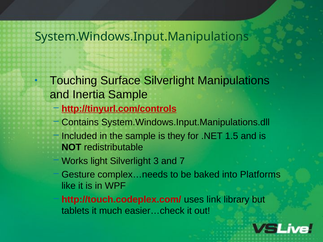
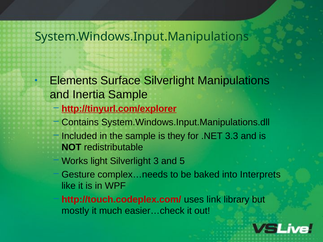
Touching: Touching -> Elements
http://tinyurl.com/controls: http://tinyurl.com/controls -> http://tinyurl.com/explorer
1.5: 1.5 -> 3.3
7: 7 -> 5
Platforms: Platforms -> Interprets
tablets: tablets -> mostly
